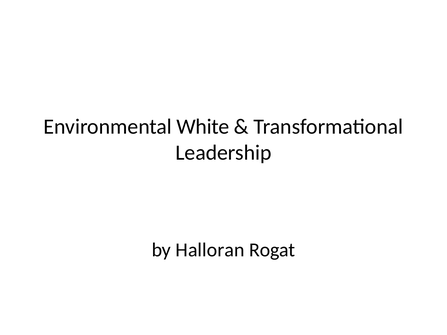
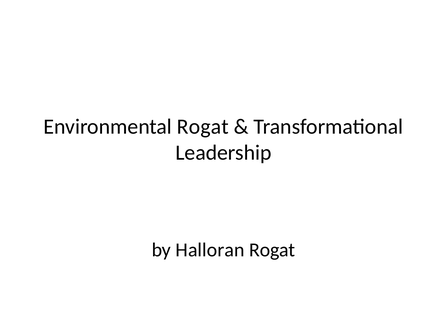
Environmental White: White -> Rogat
